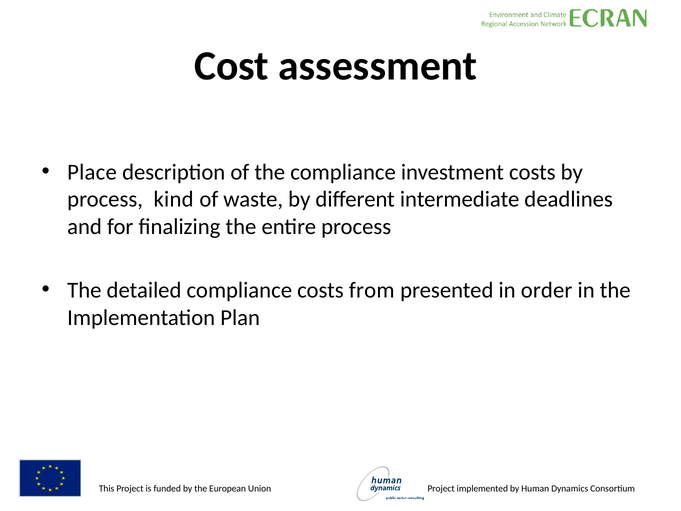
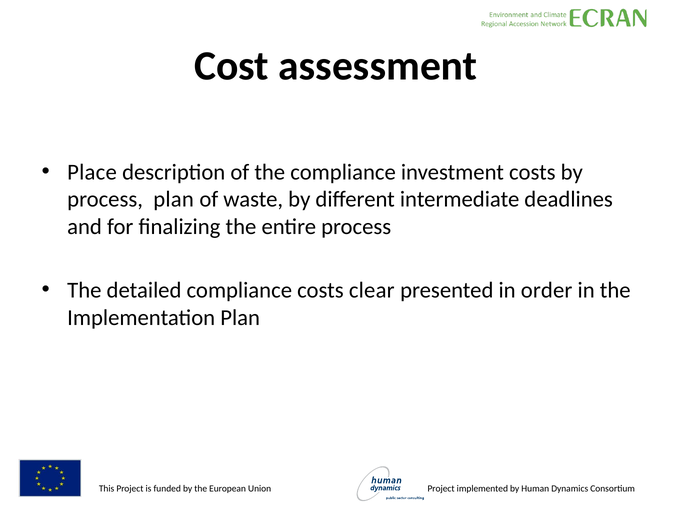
process kind: kind -> plan
from: from -> clear
